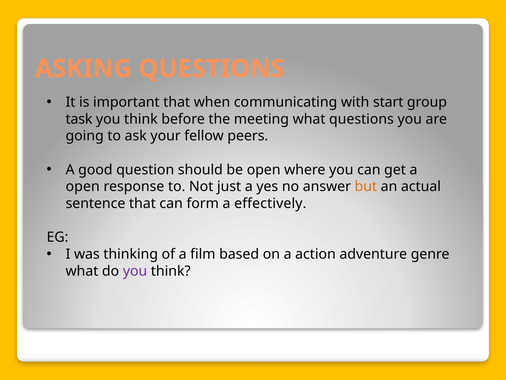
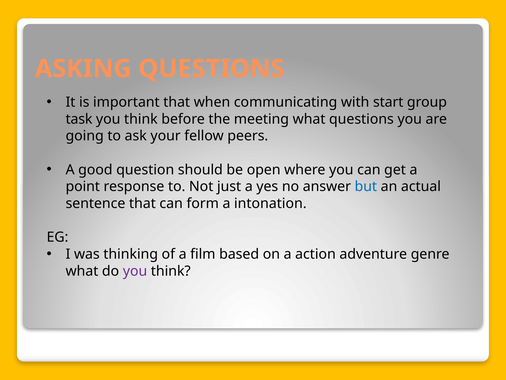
open at (83, 186): open -> point
but colour: orange -> blue
effectively: effectively -> intonation
